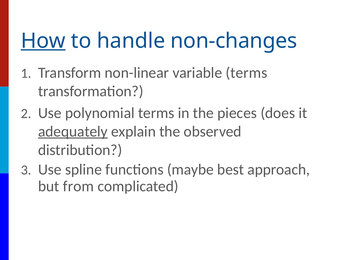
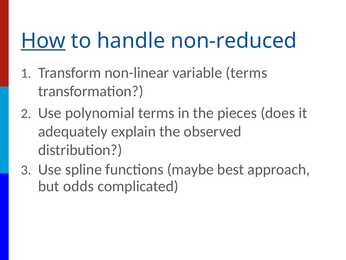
non-changes: non-changes -> non-reduced
adequately underline: present -> none
from: from -> odds
